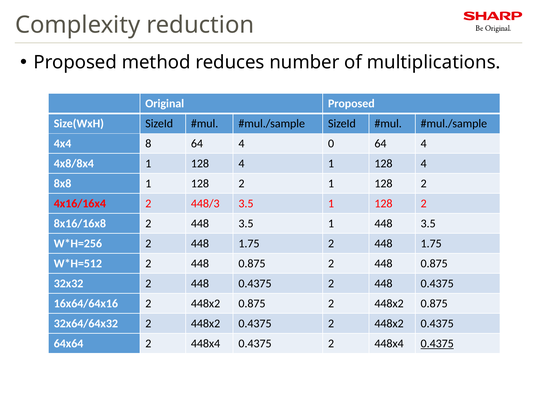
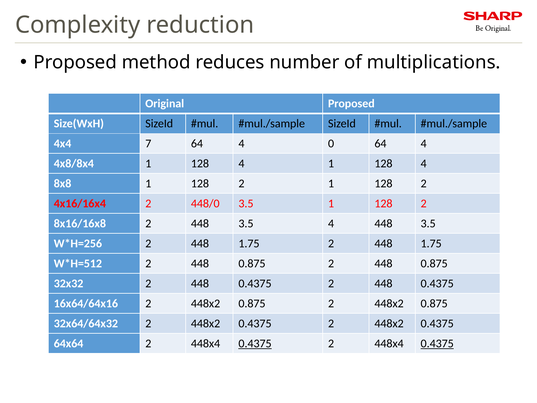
8: 8 -> 7
448/3: 448/3 -> 448/0
448 3.5 1: 1 -> 4
0.4375 at (255, 343) underline: none -> present
